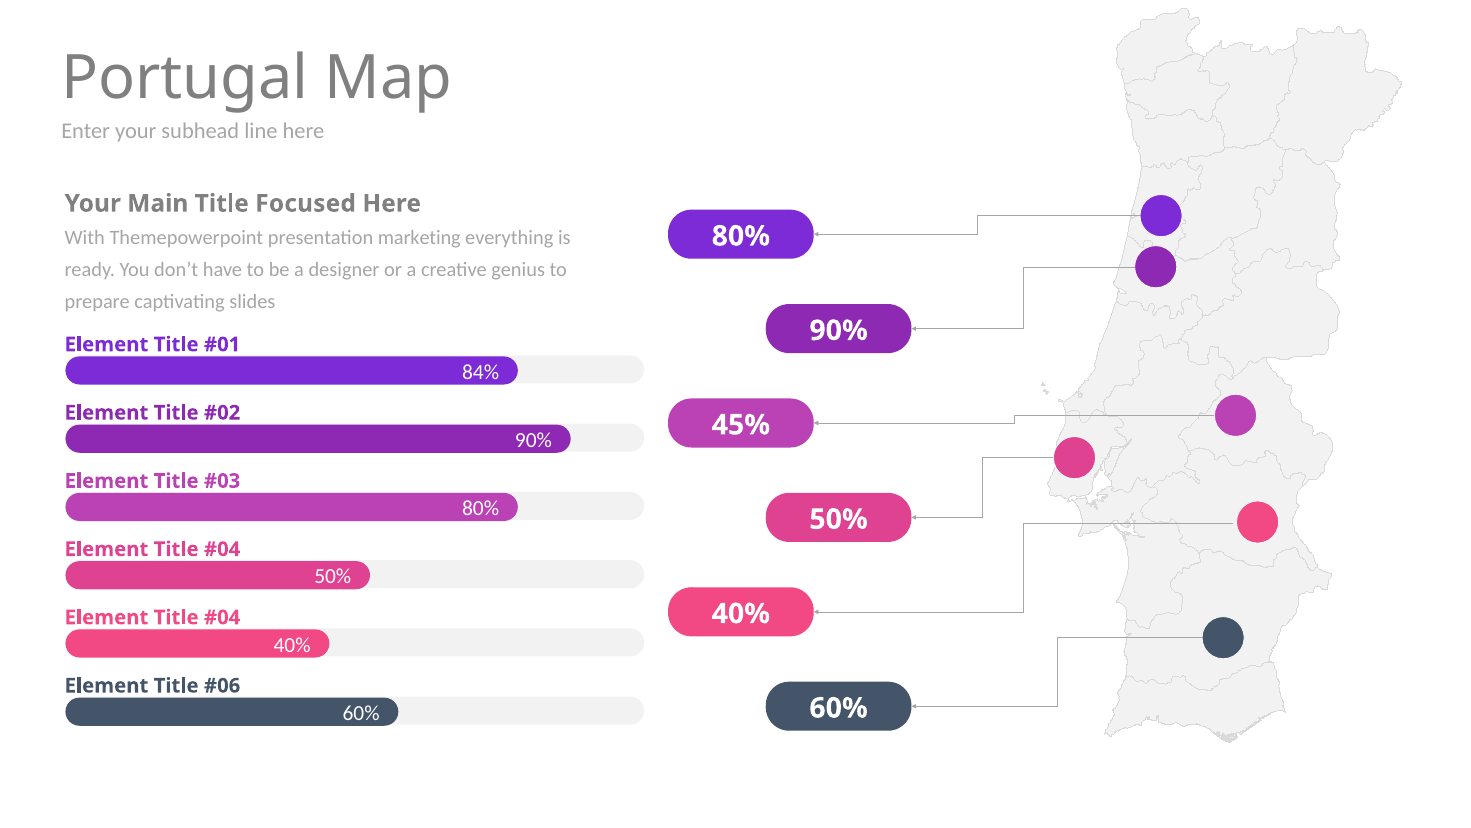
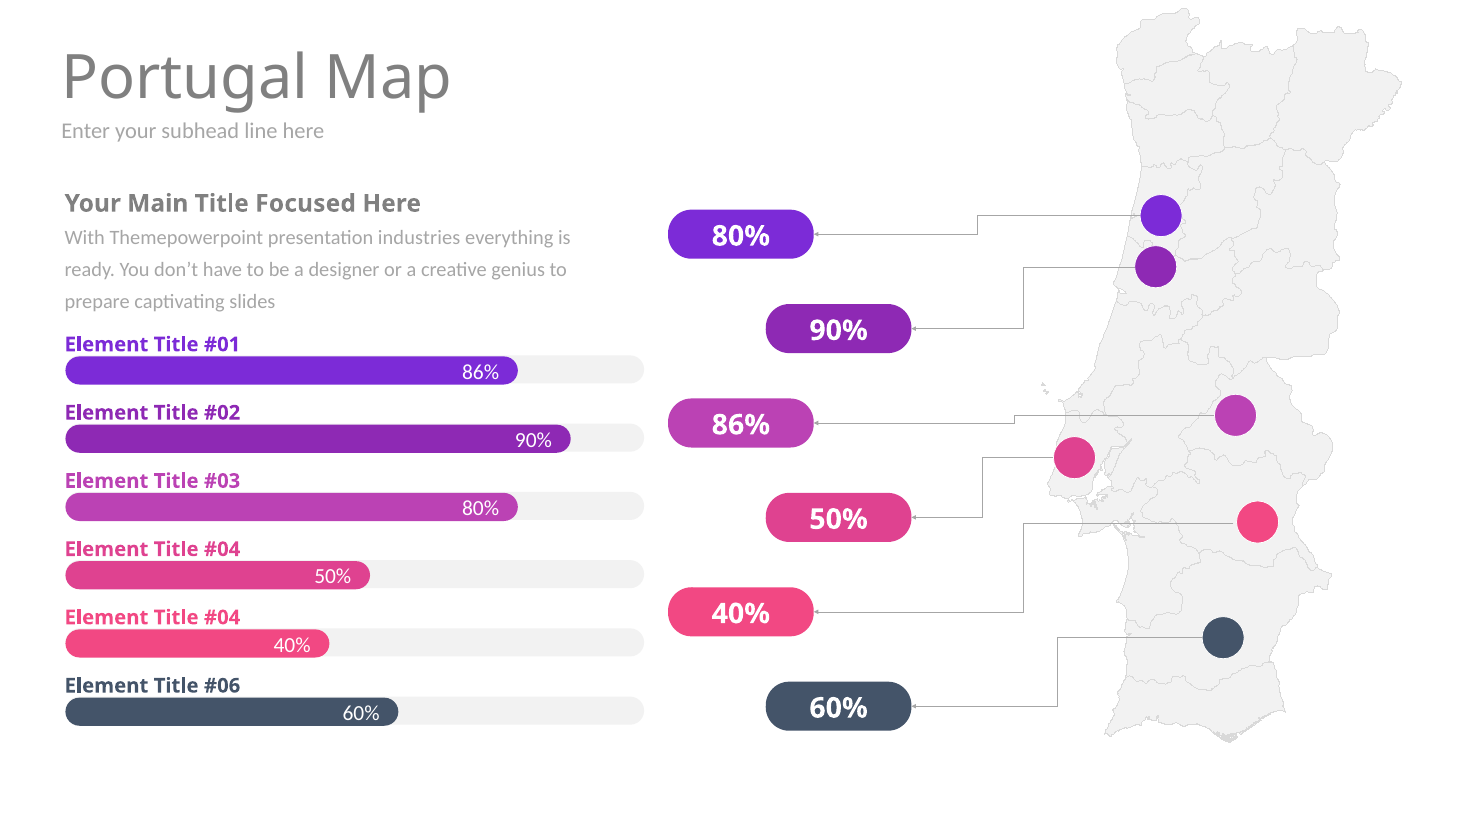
marketing: marketing -> industries
84% at (481, 372): 84% -> 86%
45% at (741, 425): 45% -> 86%
